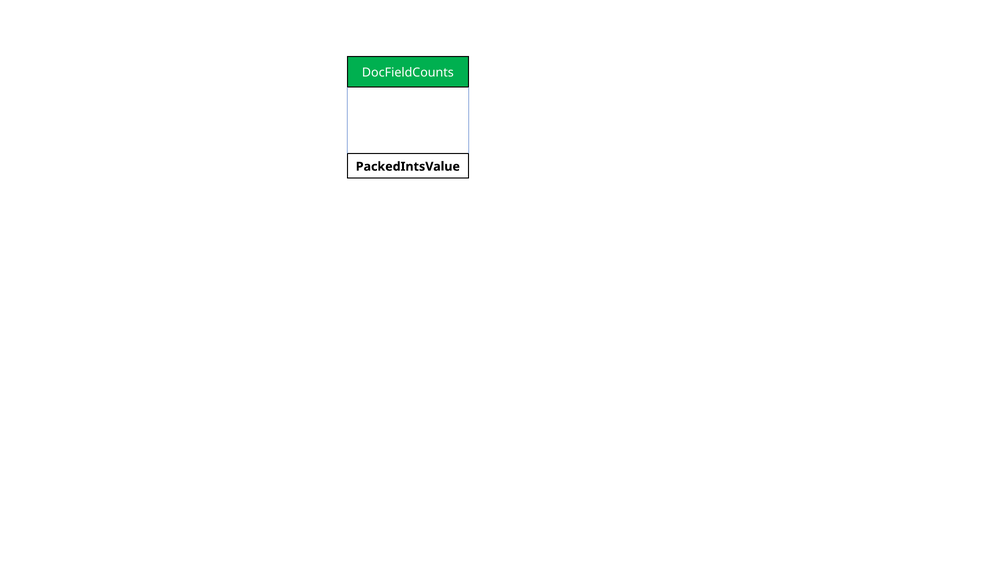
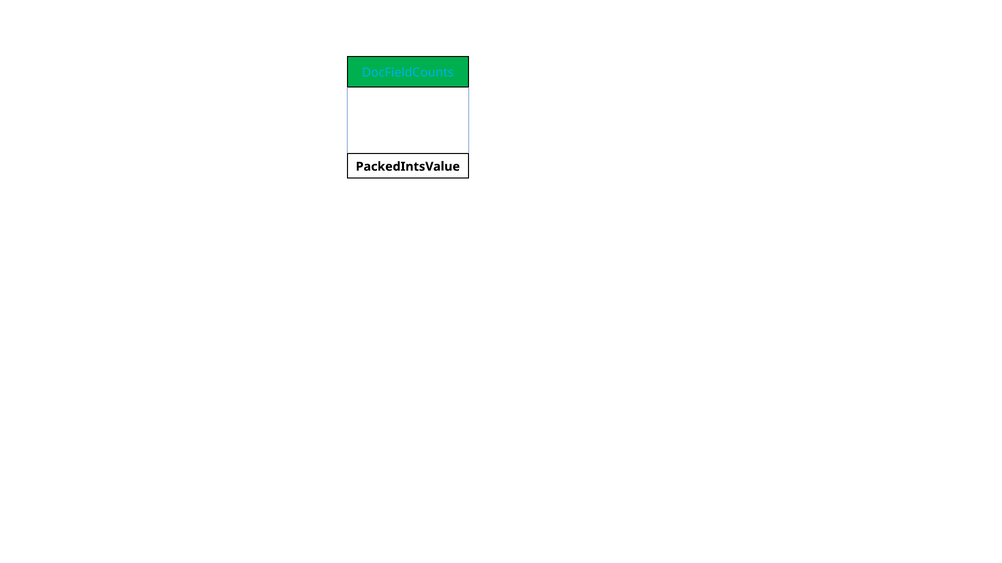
DocFieldCounts colour: white -> light blue
